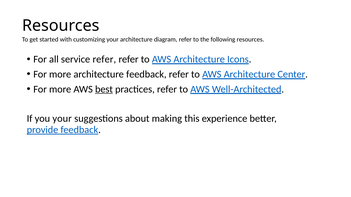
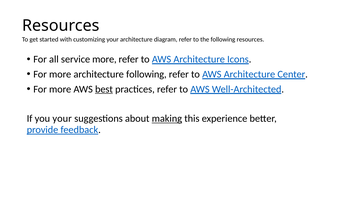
service refer: refer -> more
architecture feedback: feedback -> following
making underline: none -> present
